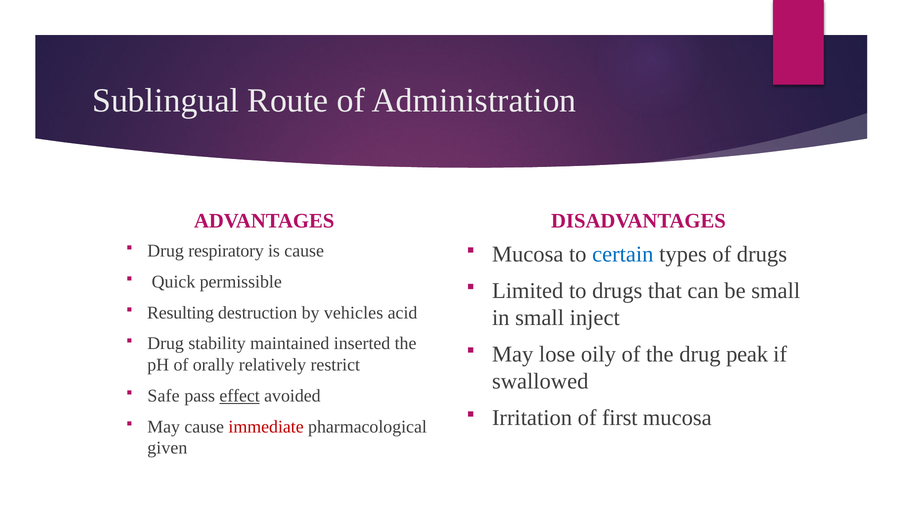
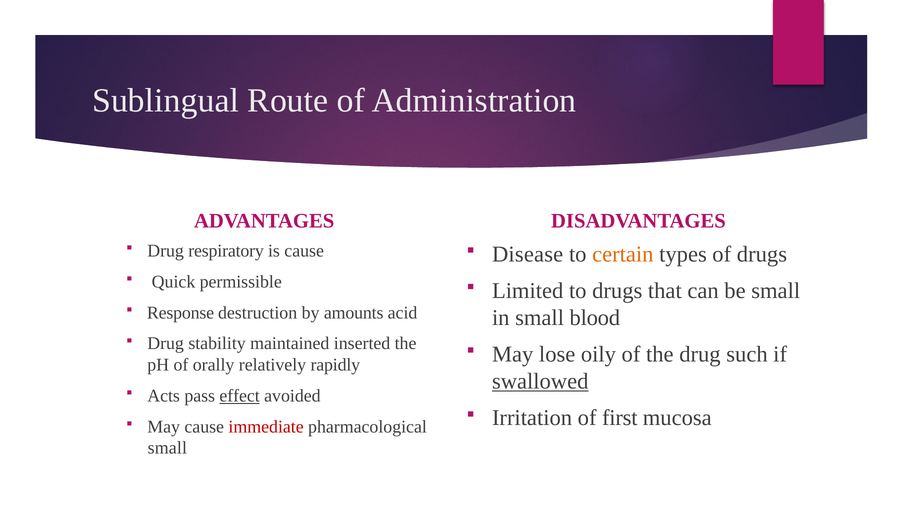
Mucosa at (528, 254): Mucosa -> Disease
certain colour: blue -> orange
Resulting: Resulting -> Response
vehicles: vehicles -> amounts
inject: inject -> blood
peak: peak -> such
restrict: restrict -> rapidly
swallowed underline: none -> present
Safe: Safe -> Acts
given at (167, 448): given -> small
